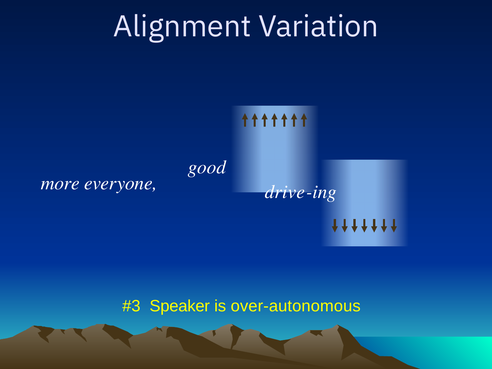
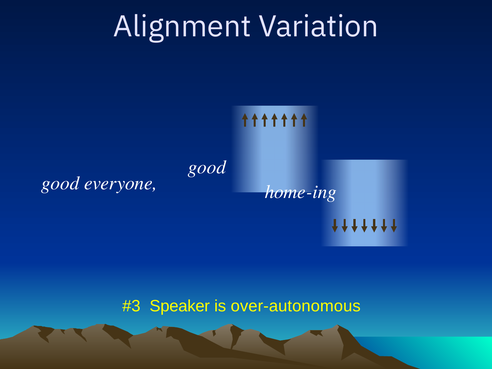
more at (60, 183): more -> good
drive: drive -> home
